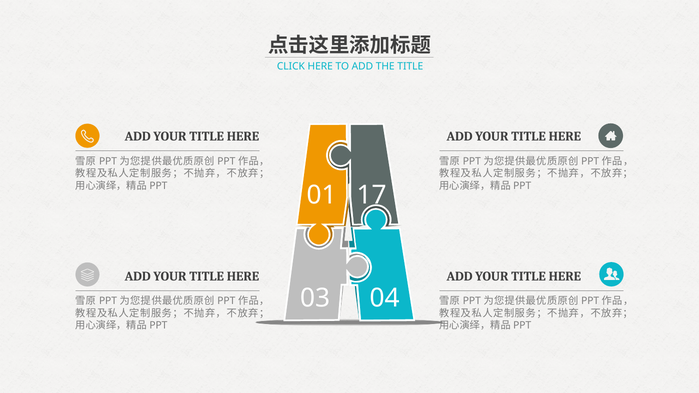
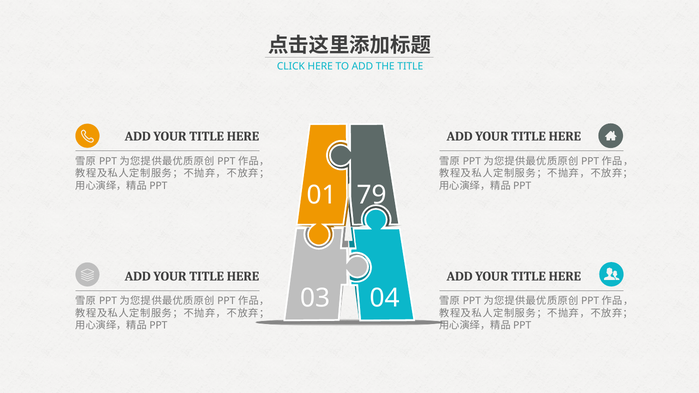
17: 17 -> 79
